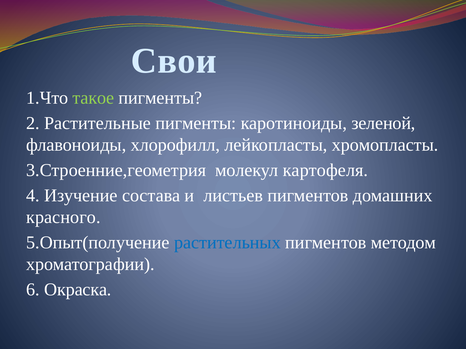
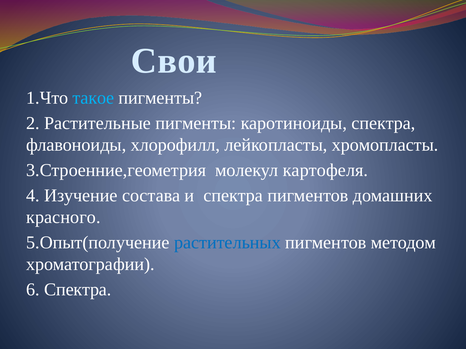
такое colour: light green -> light blue
каротиноиды зеленой: зеленой -> спектра
и листьев: листьев -> спектра
6 Окраска: Окраска -> Спектра
